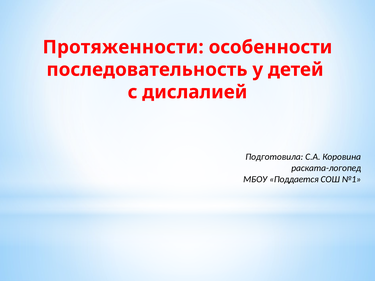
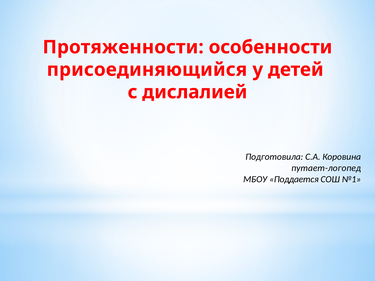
последовательность: последовательность -> присоединяющийся
раската-логопед: раската-логопед -> путает-логопед
